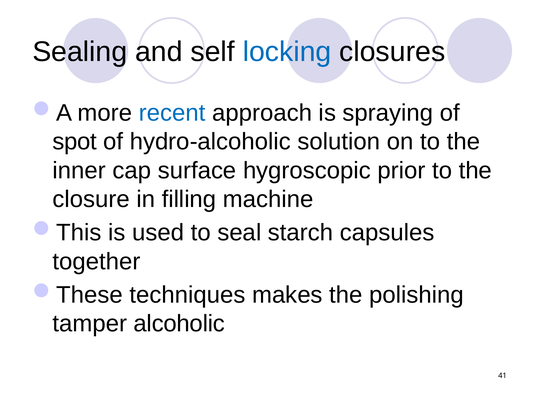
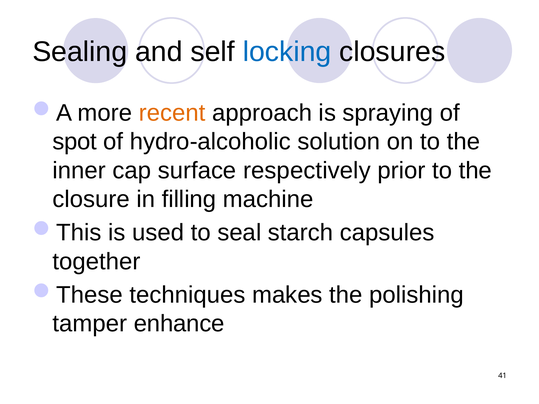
recent colour: blue -> orange
hygroscopic: hygroscopic -> respectively
alcoholic: alcoholic -> enhance
